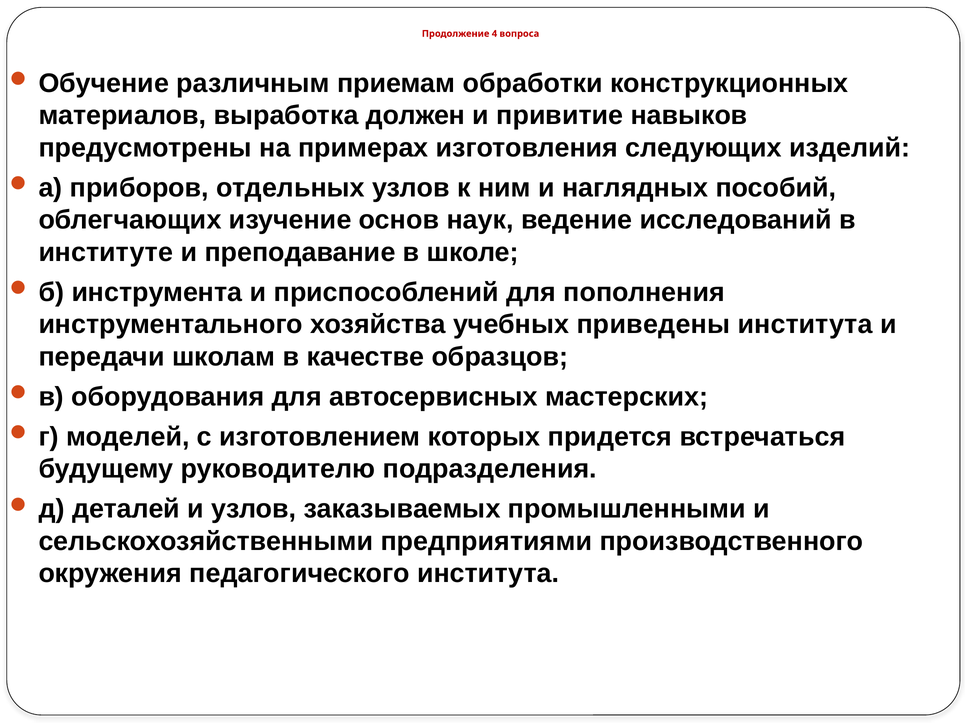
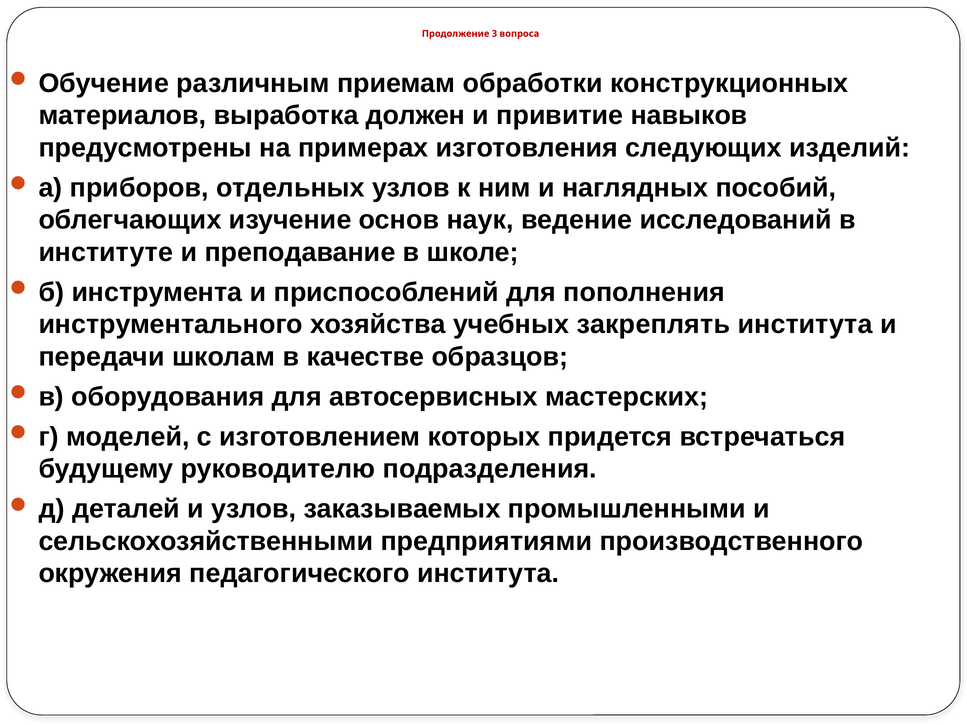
4: 4 -> 3
приведены: приведены -> закреплять
